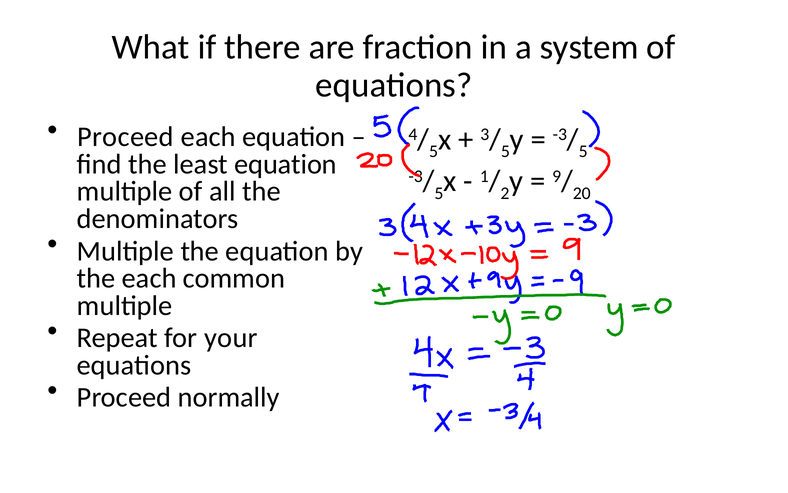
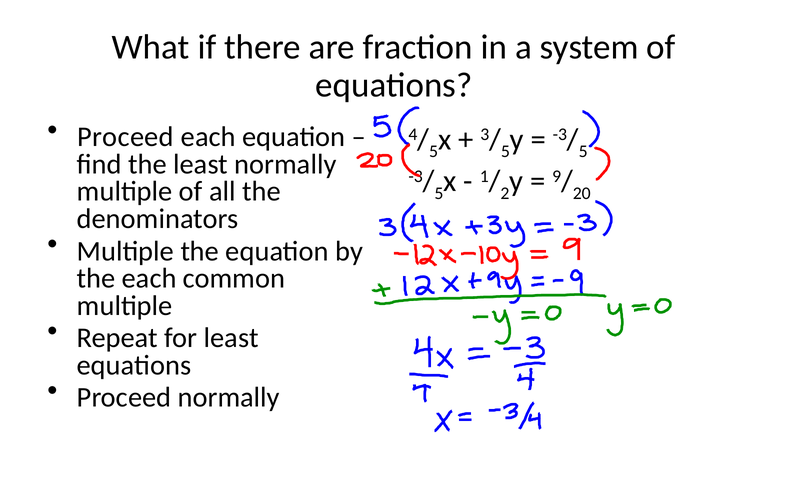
least equation: equation -> normally
for your: your -> least
